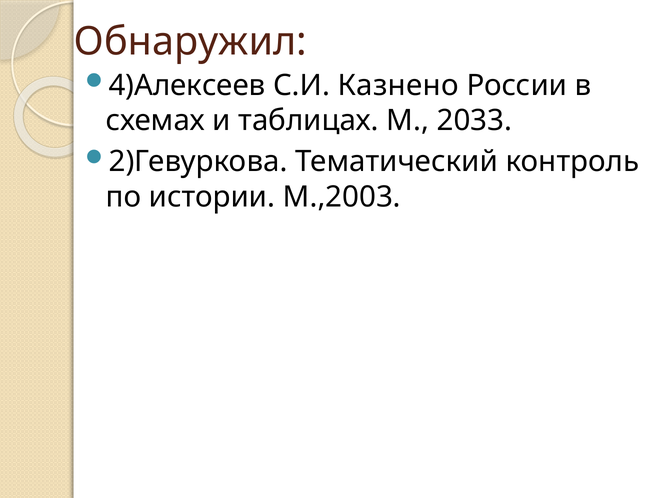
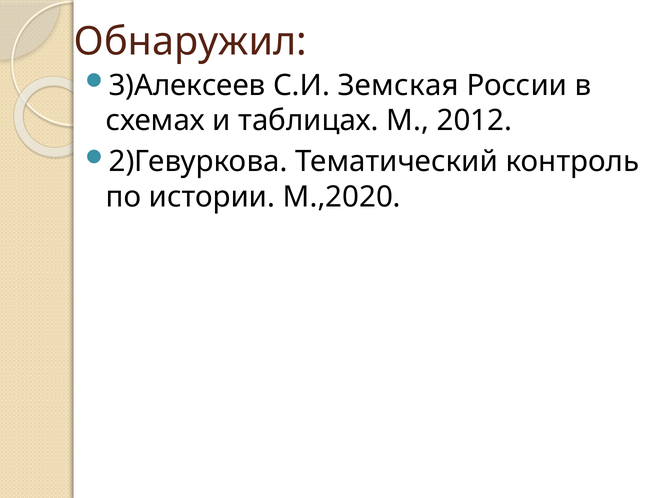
4)Алексеев: 4)Алексеев -> 3)Алексеев
Казнено: Казнено -> Земская
2033: 2033 -> 2012
М.,2003: М.,2003 -> М.,2020
